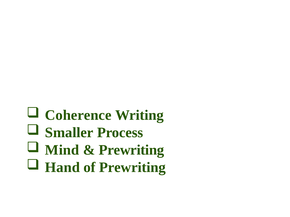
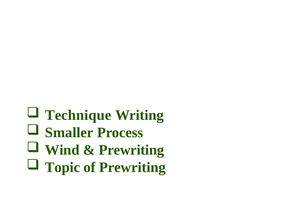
Coherence: Coherence -> Technique
Mind: Mind -> Wind
Hand: Hand -> Topic
